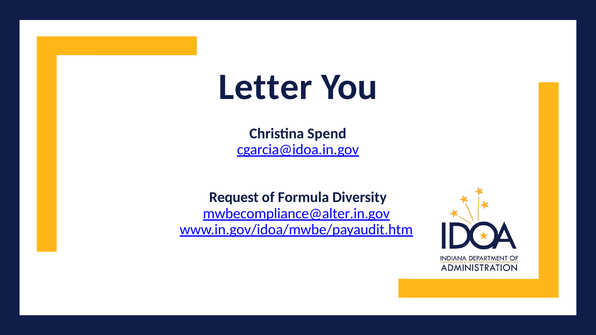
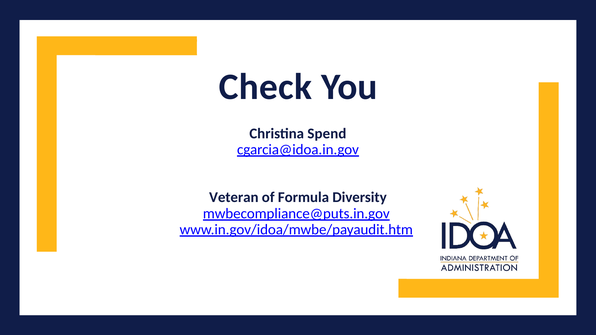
Letter: Letter -> Check
Request: Request -> Veteran
mwbecompliance@alter.in.gov: mwbecompliance@alter.in.gov -> mwbecompliance@puts.in.gov
